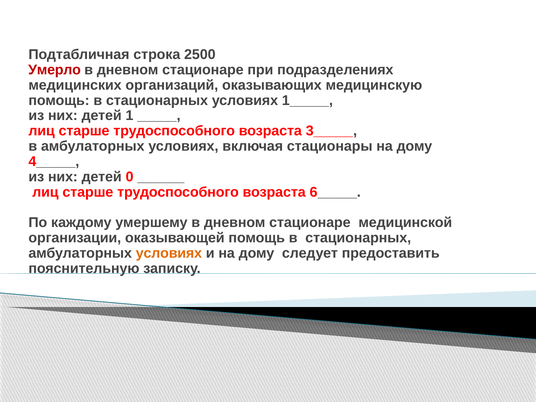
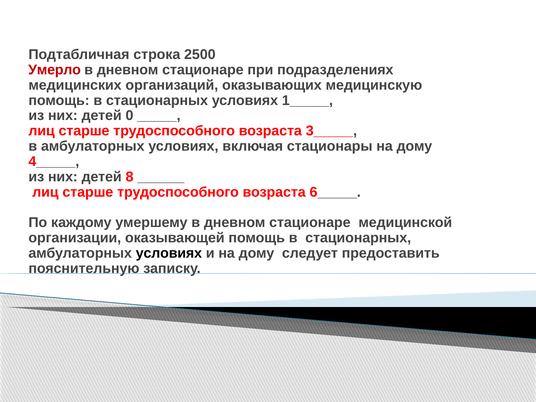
1: 1 -> 0
0: 0 -> 8
условиях at (169, 253) colour: orange -> black
